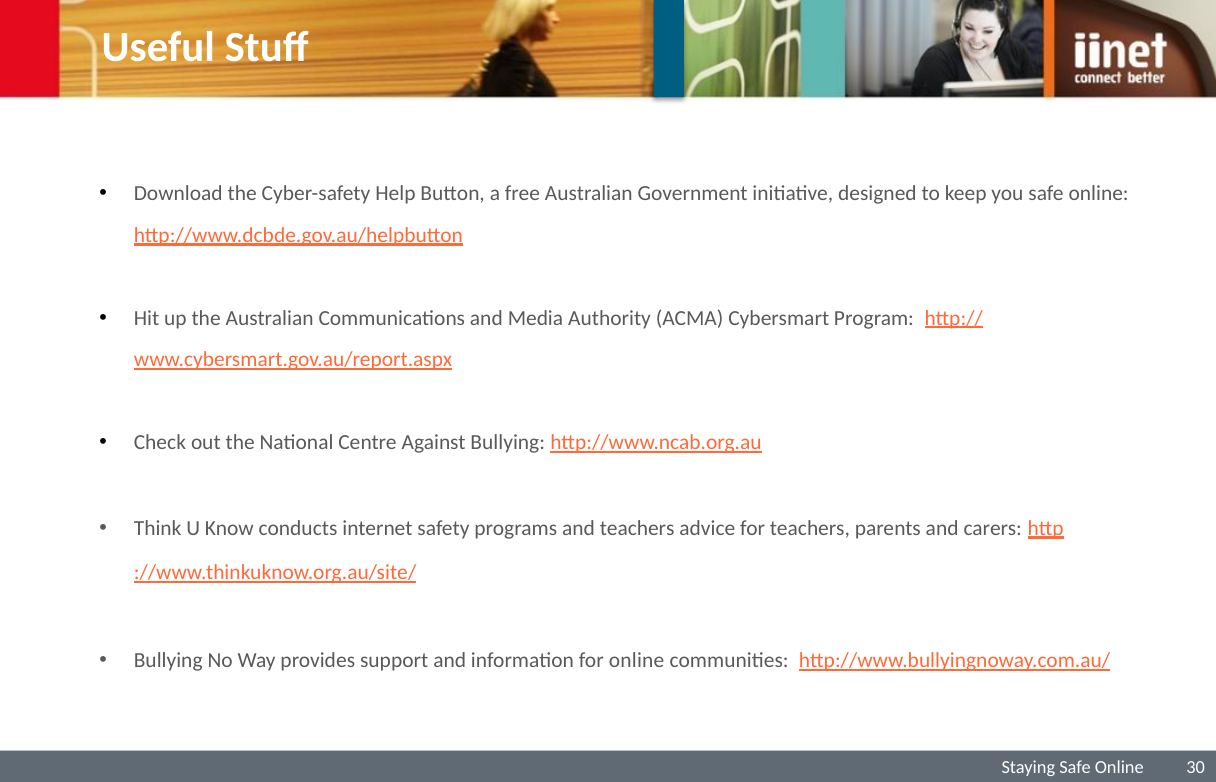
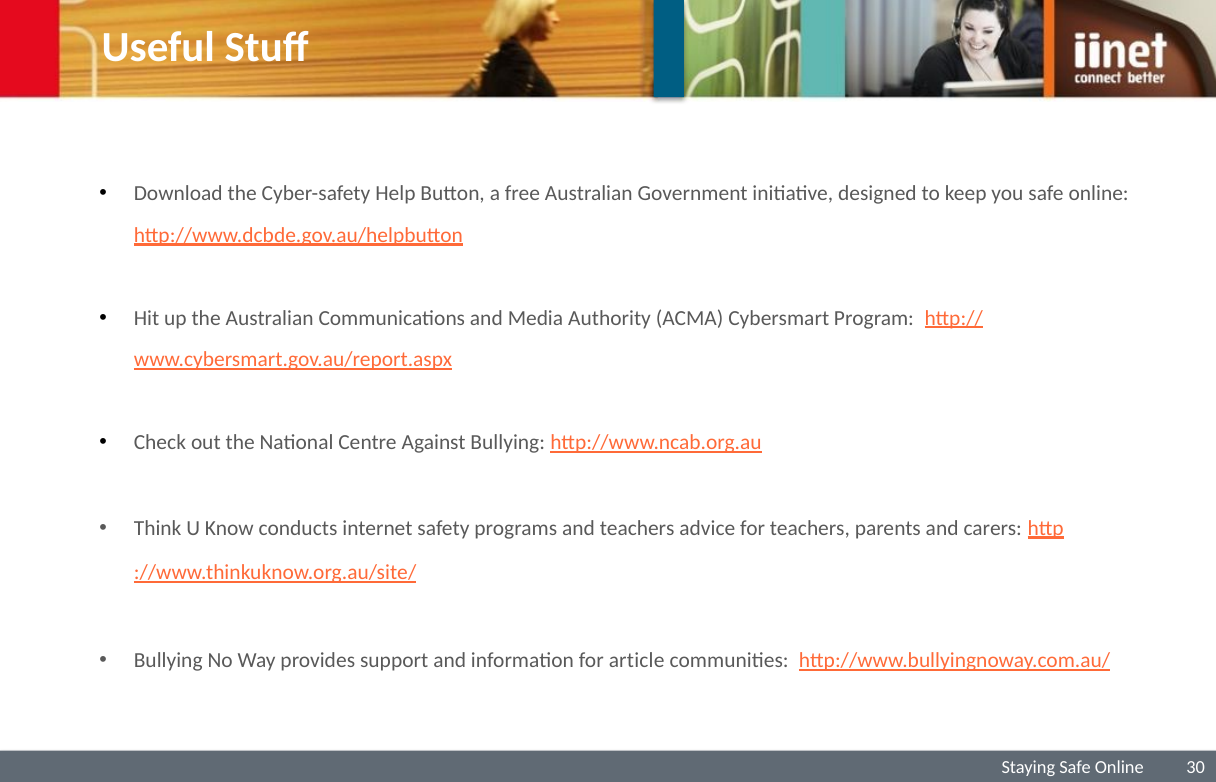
for online: online -> article
